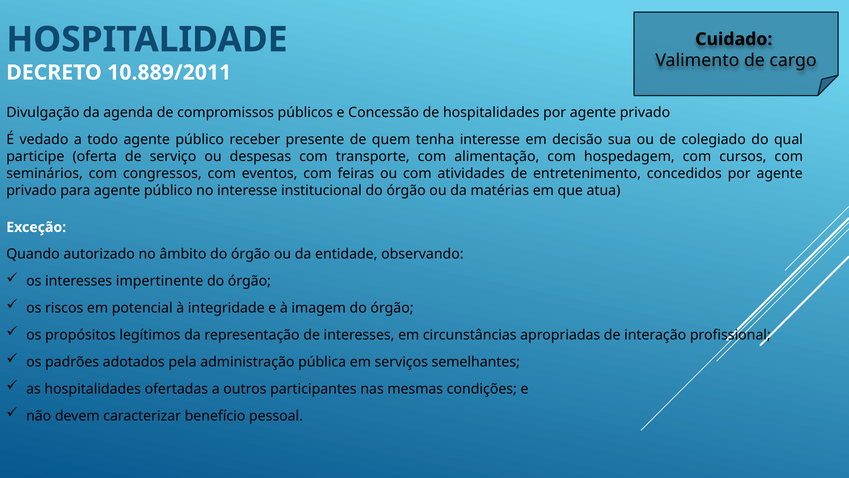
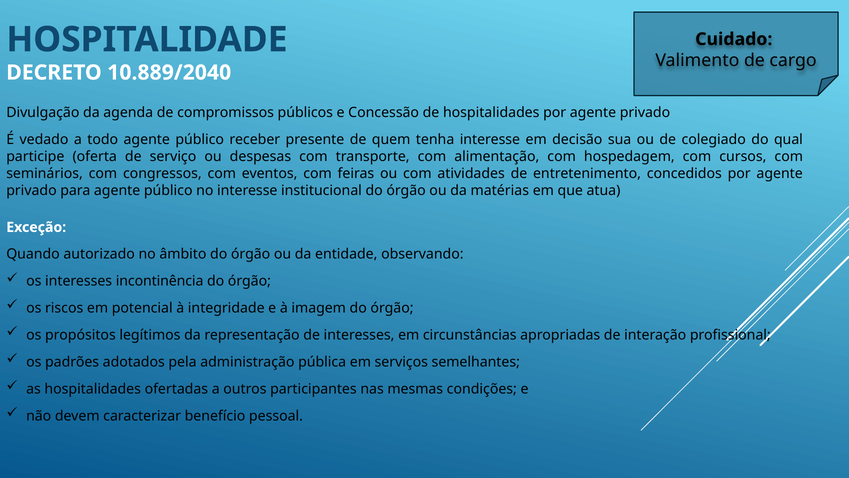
10.889/2011: 10.889/2011 -> 10.889/2040
impertinente: impertinente -> incontinência
